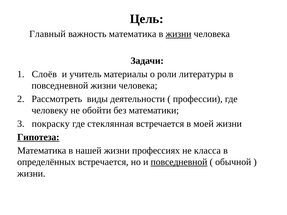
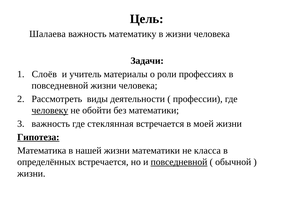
Главный: Главный -> Шалаева
важность математика: математика -> математику
жизни at (178, 34) underline: present -> none
литературы: литературы -> профессиях
человеку underline: none -> present
покраску at (51, 124): покраску -> важность
жизни профессиях: профессиях -> математики
